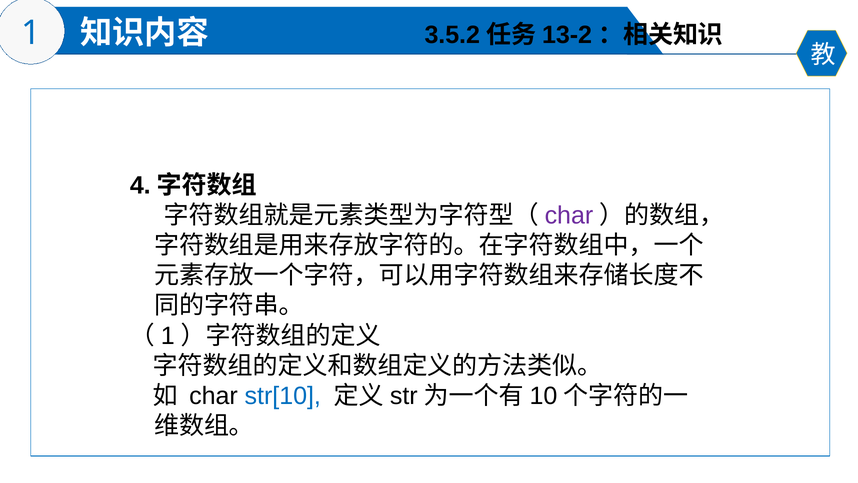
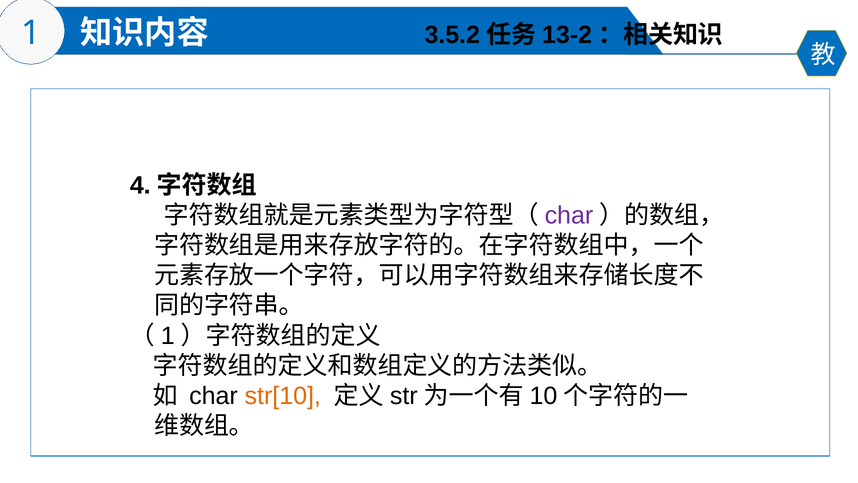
str[10 colour: blue -> orange
